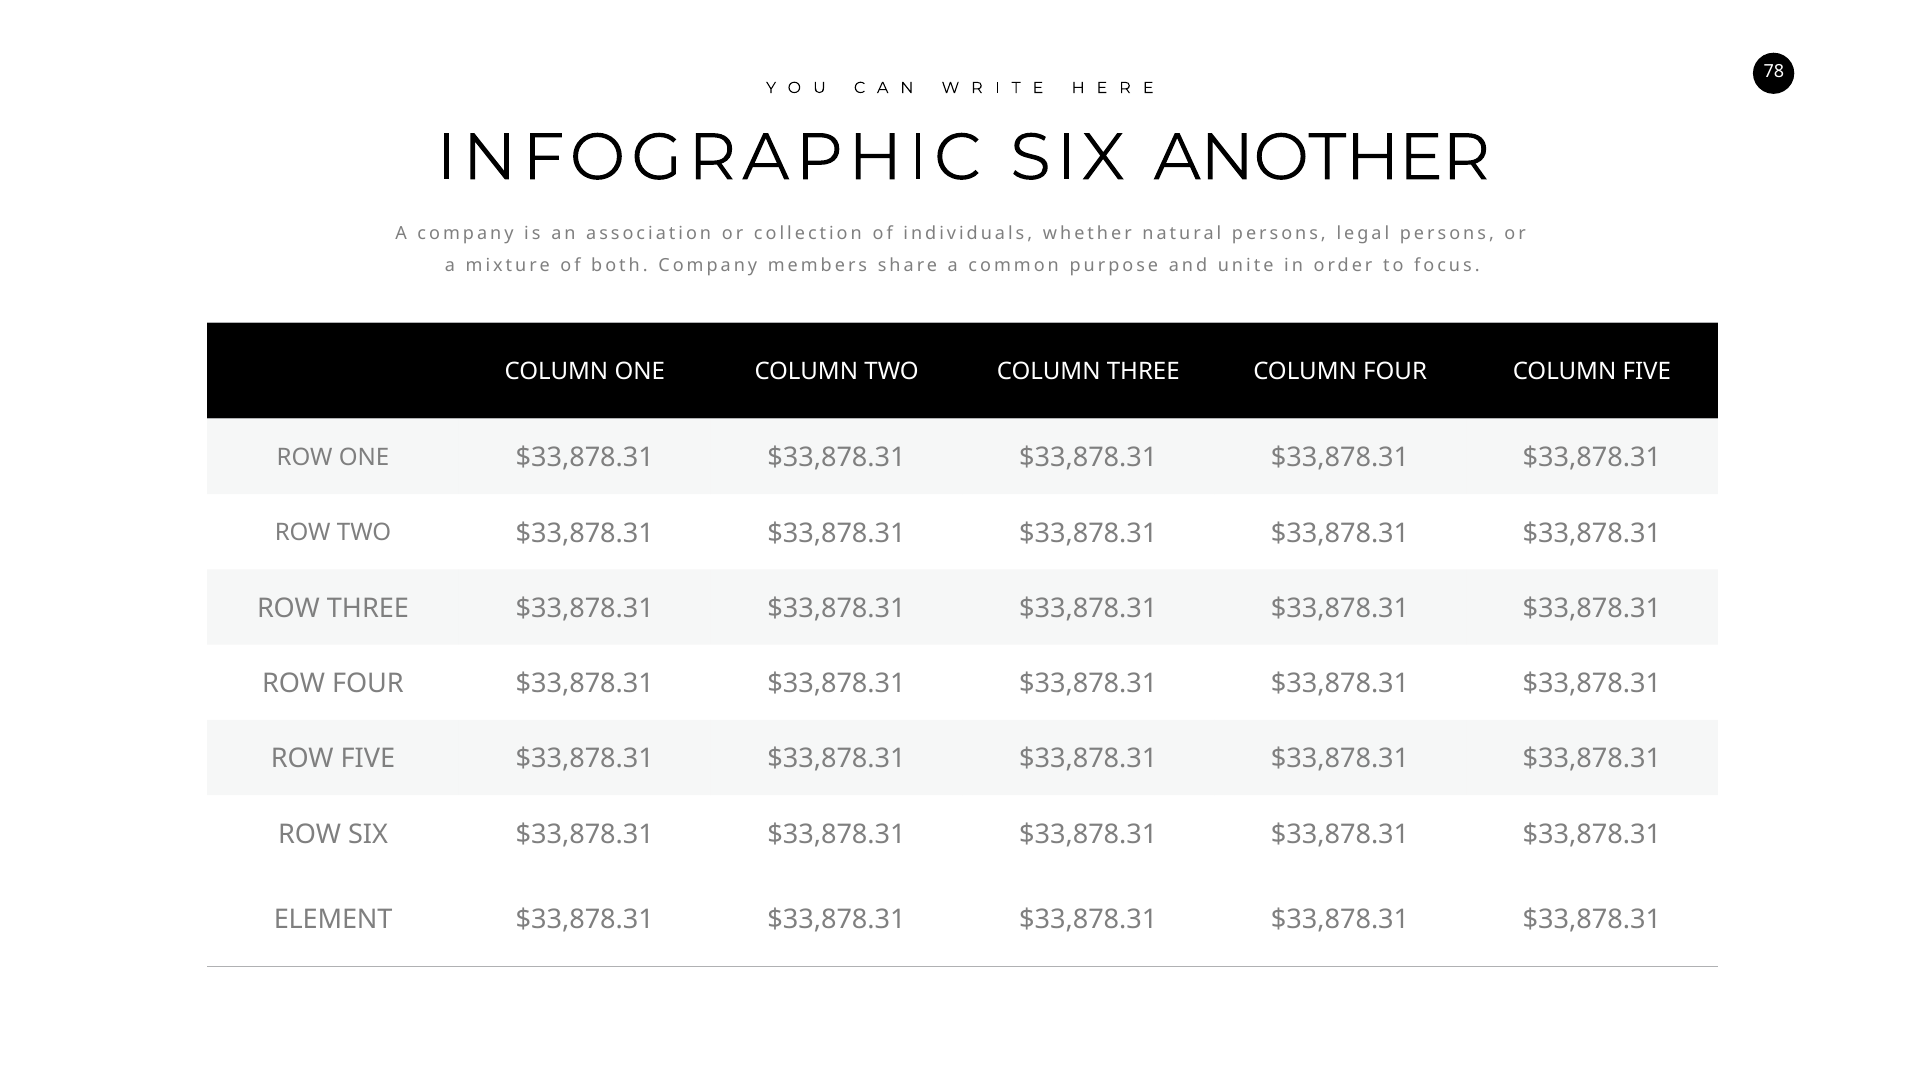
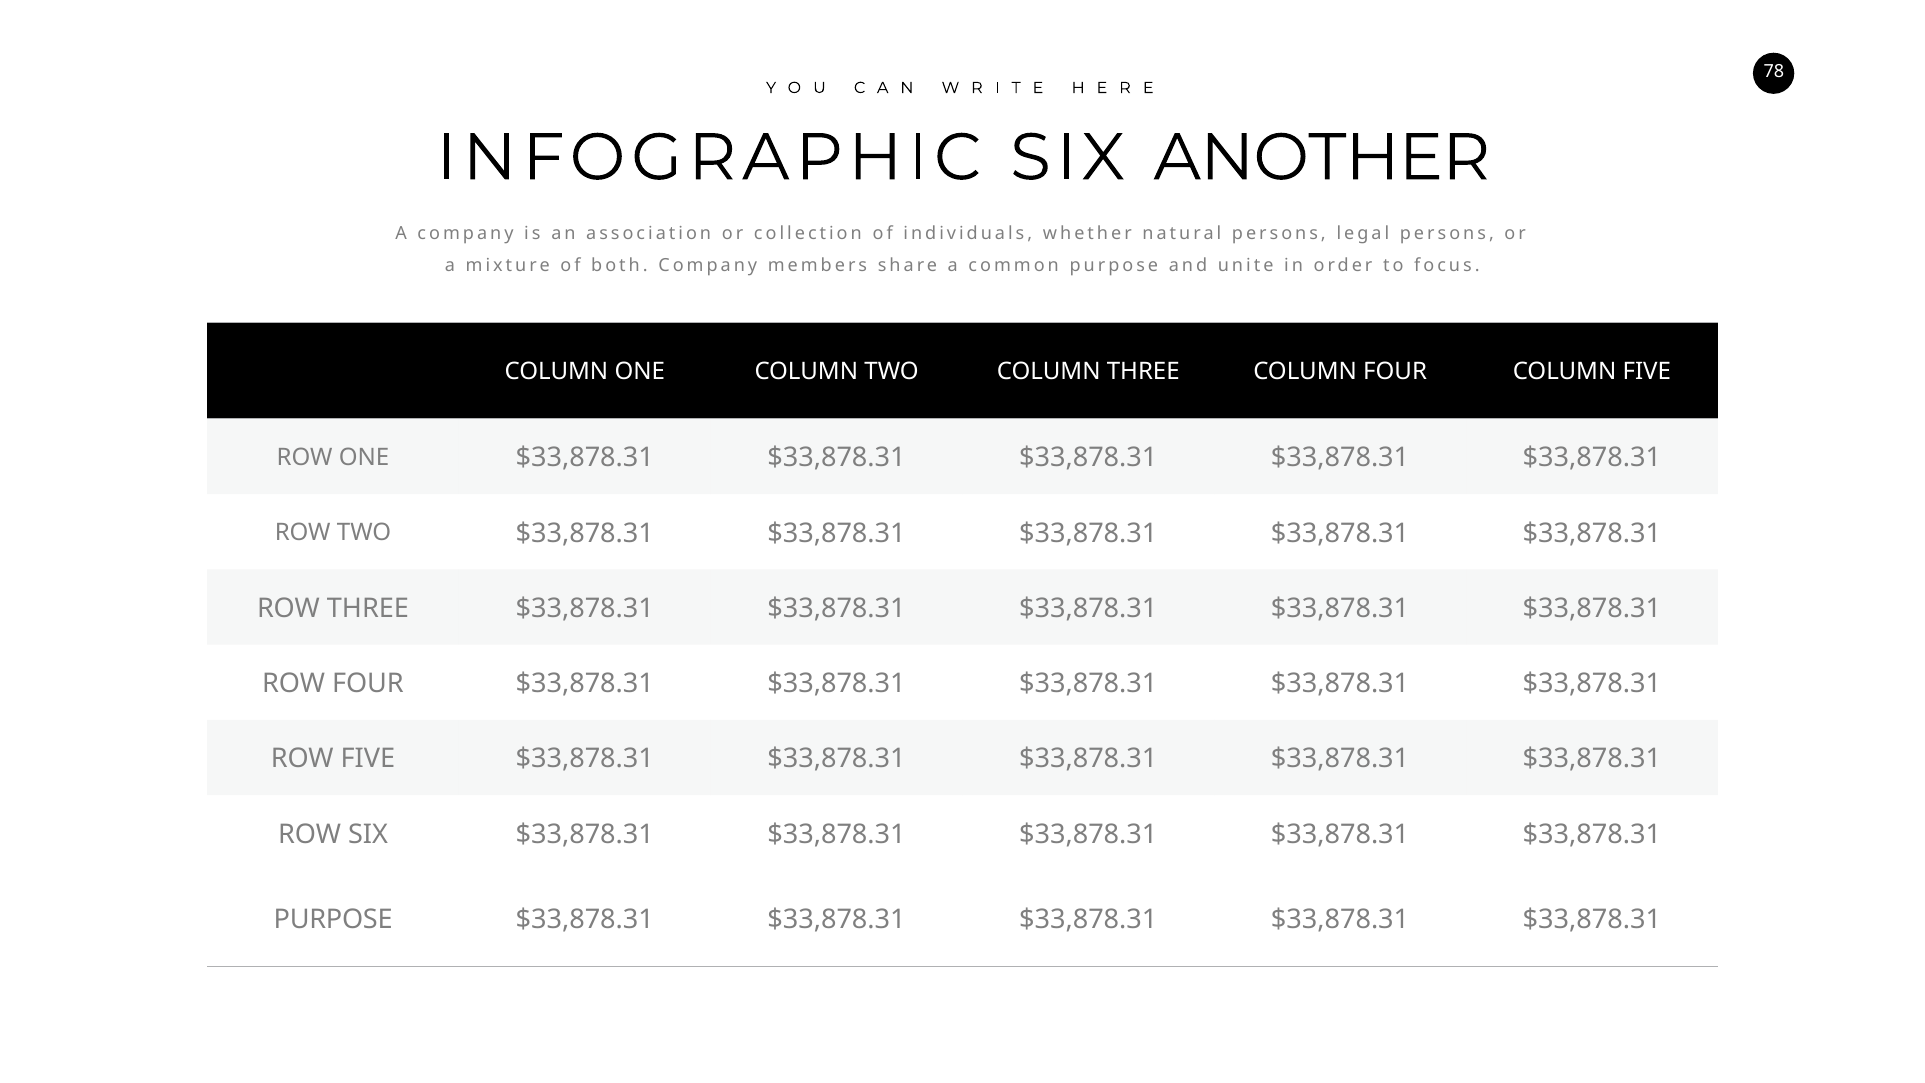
ELEMENT at (333, 920): ELEMENT -> PURPOSE
